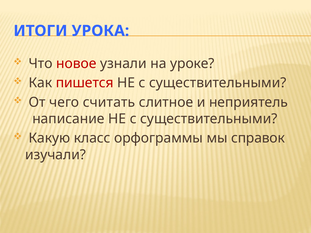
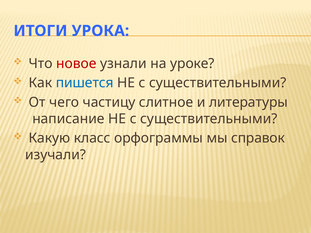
пишется colour: red -> blue
считать: считать -> частицу
неприятель: неприятель -> литературы
